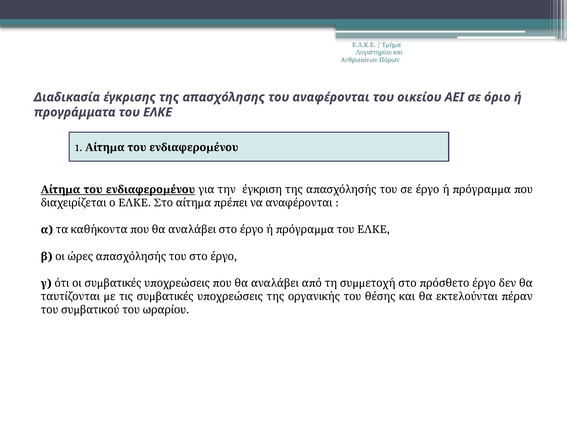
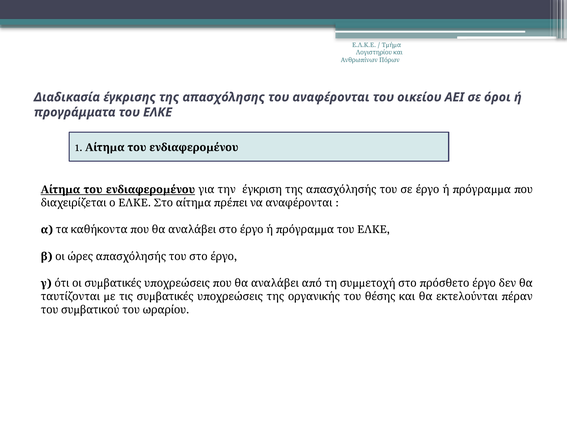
όριο: όριο -> όροι
